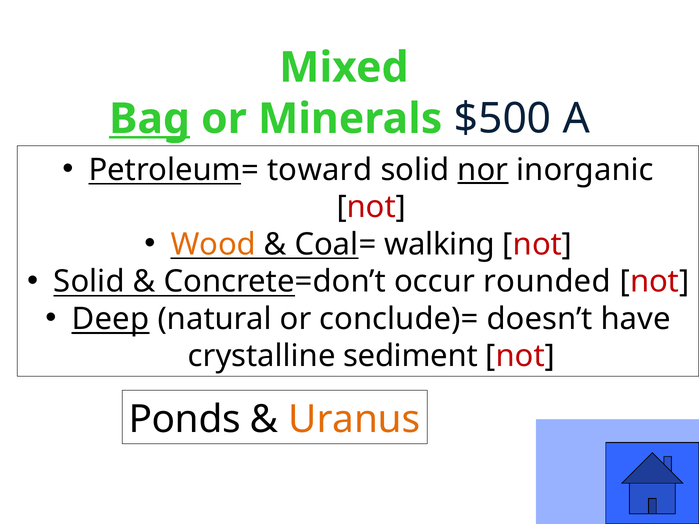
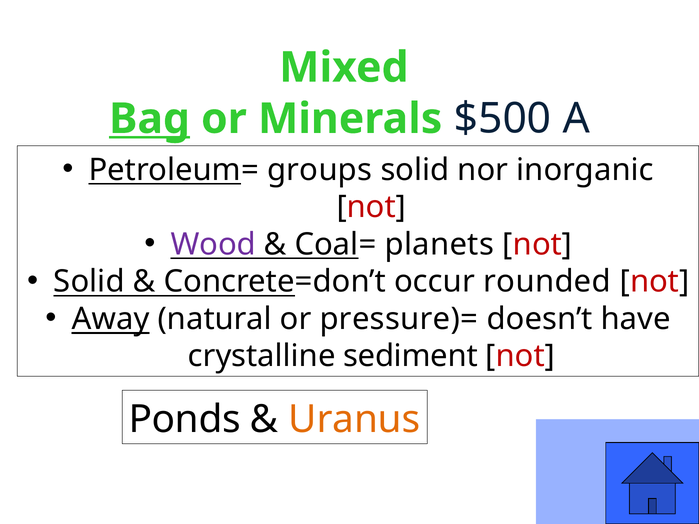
toward: toward -> groups
nor underline: present -> none
Wood colour: orange -> purple
walking: walking -> planets
Deep: Deep -> Away
conclude)=: conclude)= -> pressure)=
